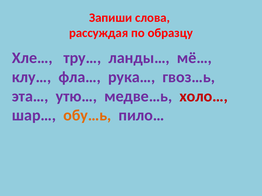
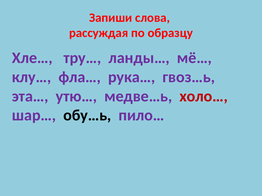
обу…ь colour: orange -> black
